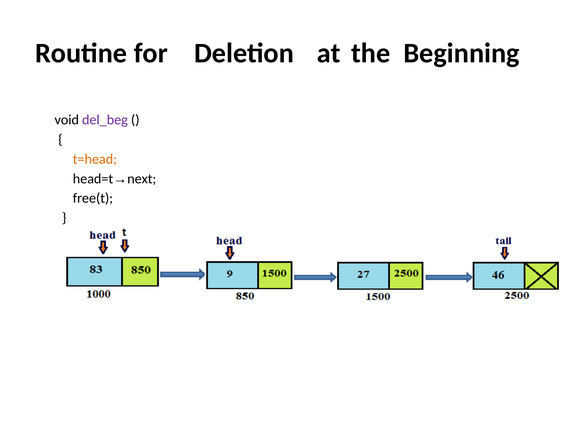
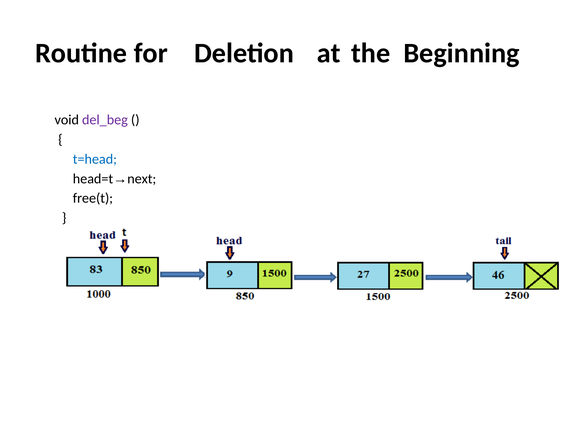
t=head colour: orange -> blue
